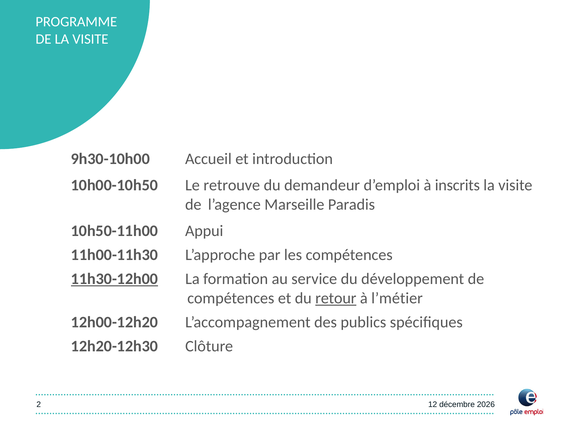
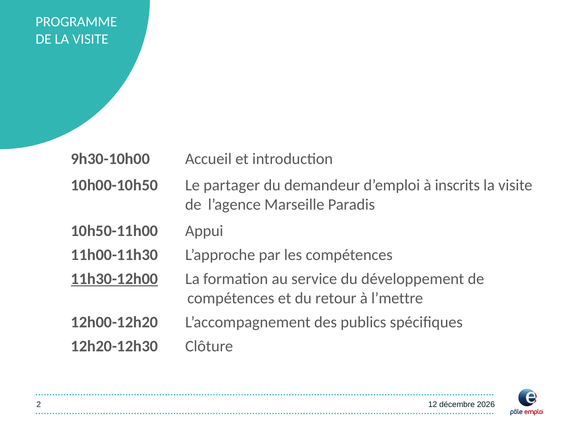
retrouve: retrouve -> partager
retour underline: present -> none
l’métier: l’métier -> l’mettre
